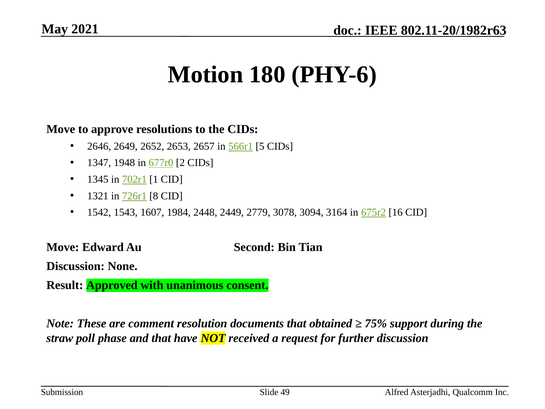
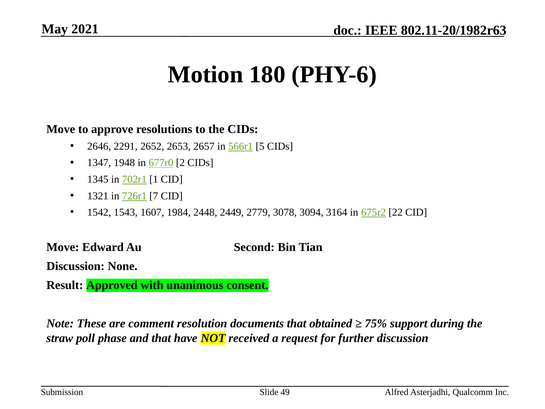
2649: 2649 -> 2291
8: 8 -> 7
16: 16 -> 22
